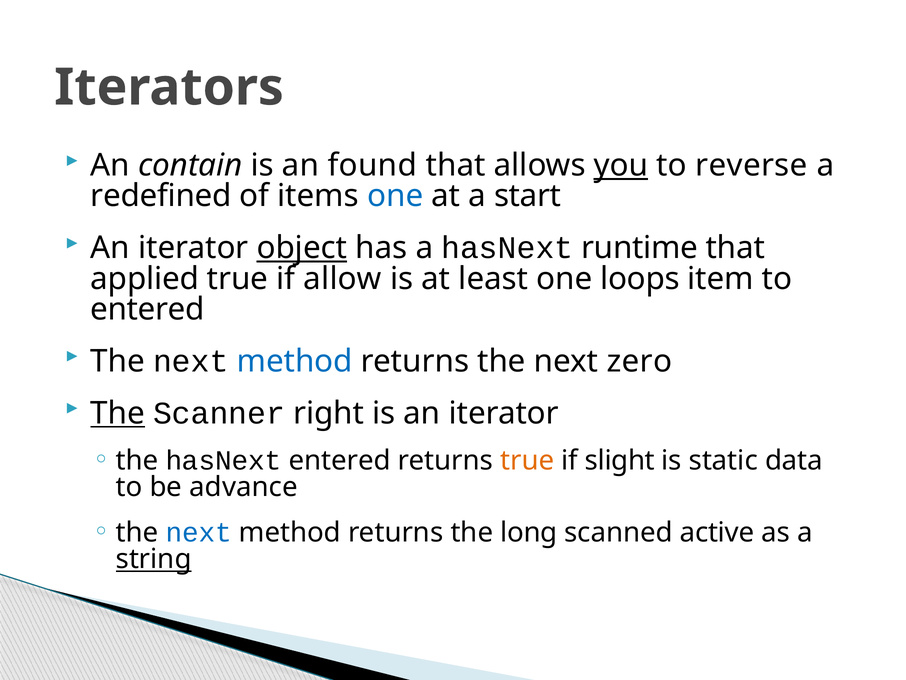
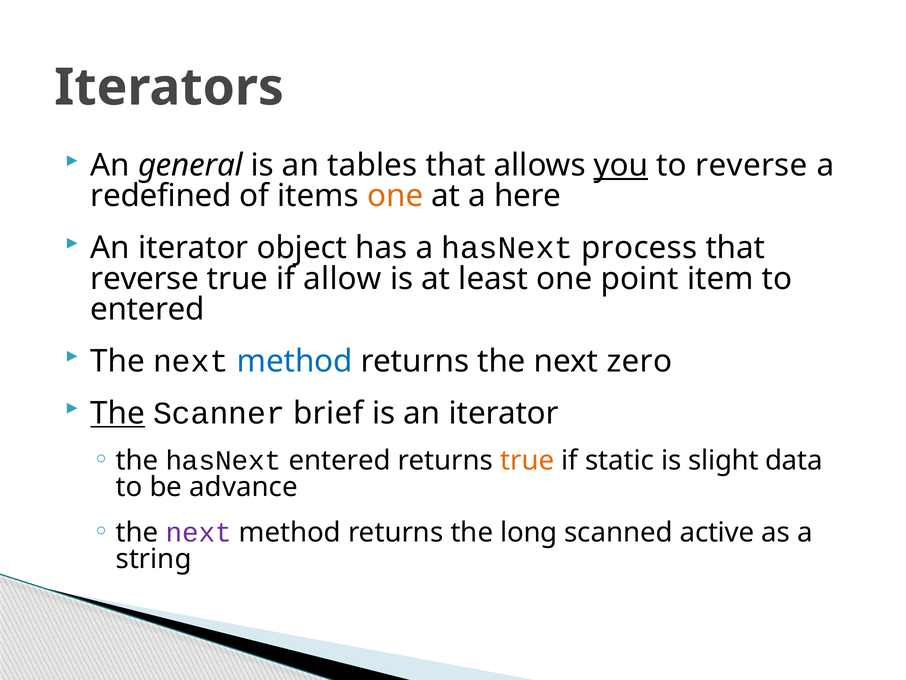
contain: contain -> general
found: found -> tables
one at (395, 196) colour: blue -> orange
start: start -> here
object underline: present -> none
runtime: runtime -> process
applied at (145, 278): applied -> reverse
loops: loops -> point
right: right -> brief
slight: slight -> static
static: static -> slight
next at (199, 532) colour: blue -> purple
string underline: present -> none
